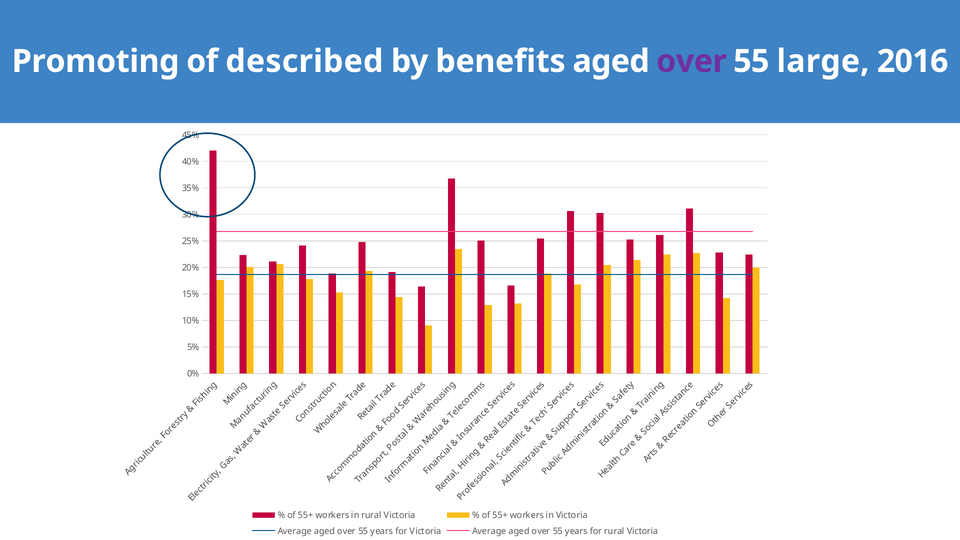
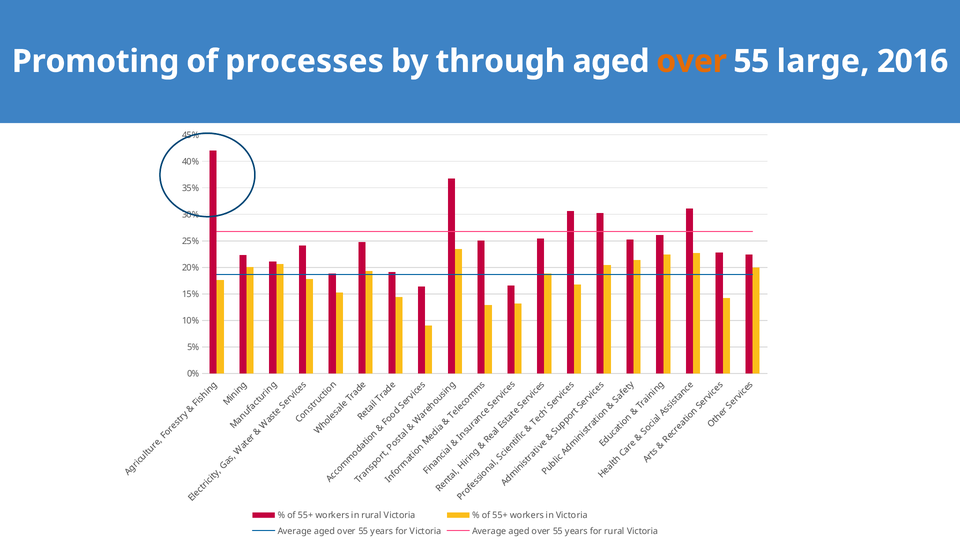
described: described -> processes
benefits: benefits -> through
over at (692, 61) colour: purple -> orange
